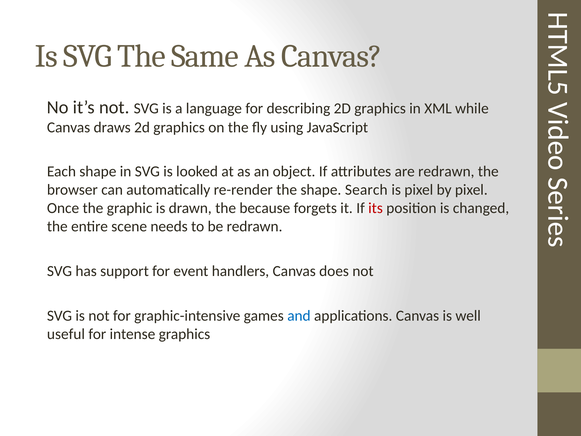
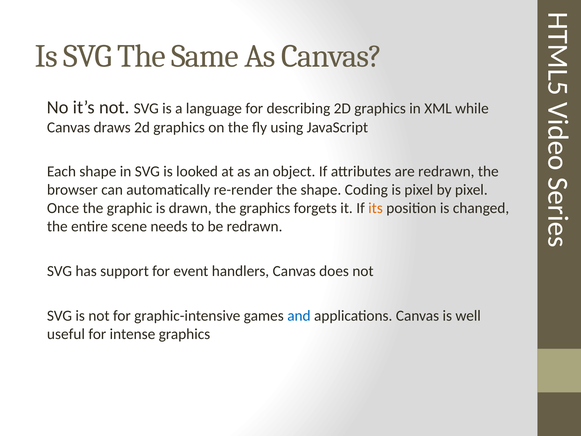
Search: Search -> Coding
the because: because -> graphics
its colour: red -> orange
